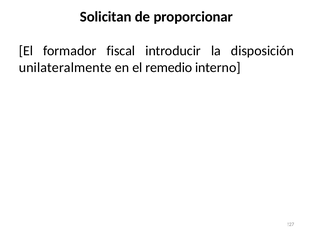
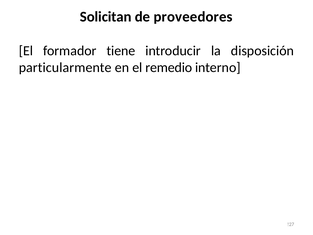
proporcionar: proporcionar -> proveedores
fiscal: fiscal -> tiene
unilateralmente: unilateralmente -> particularmente
